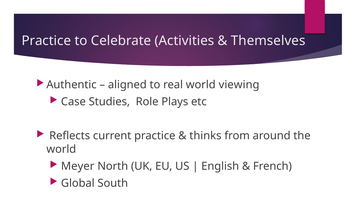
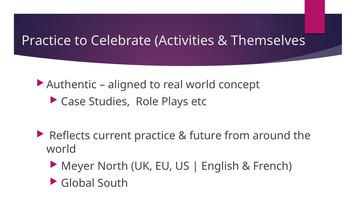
viewing: viewing -> concept
thinks: thinks -> future
